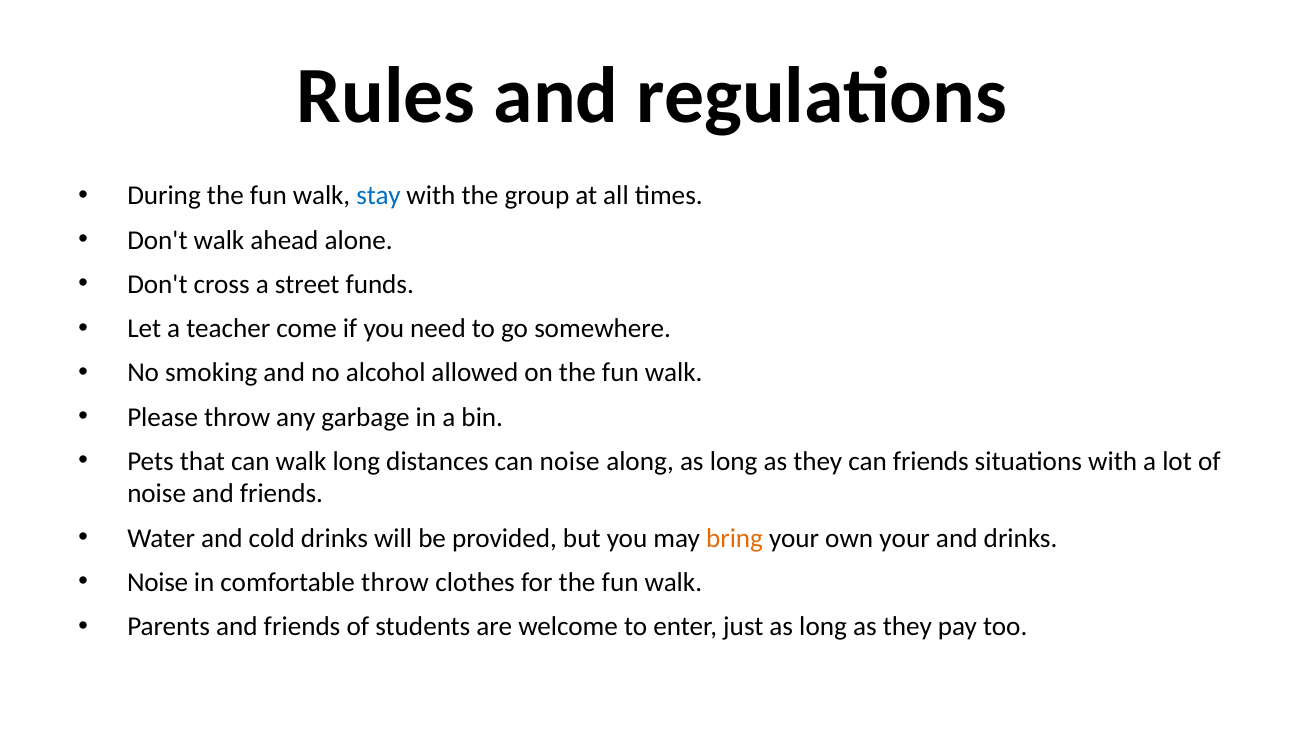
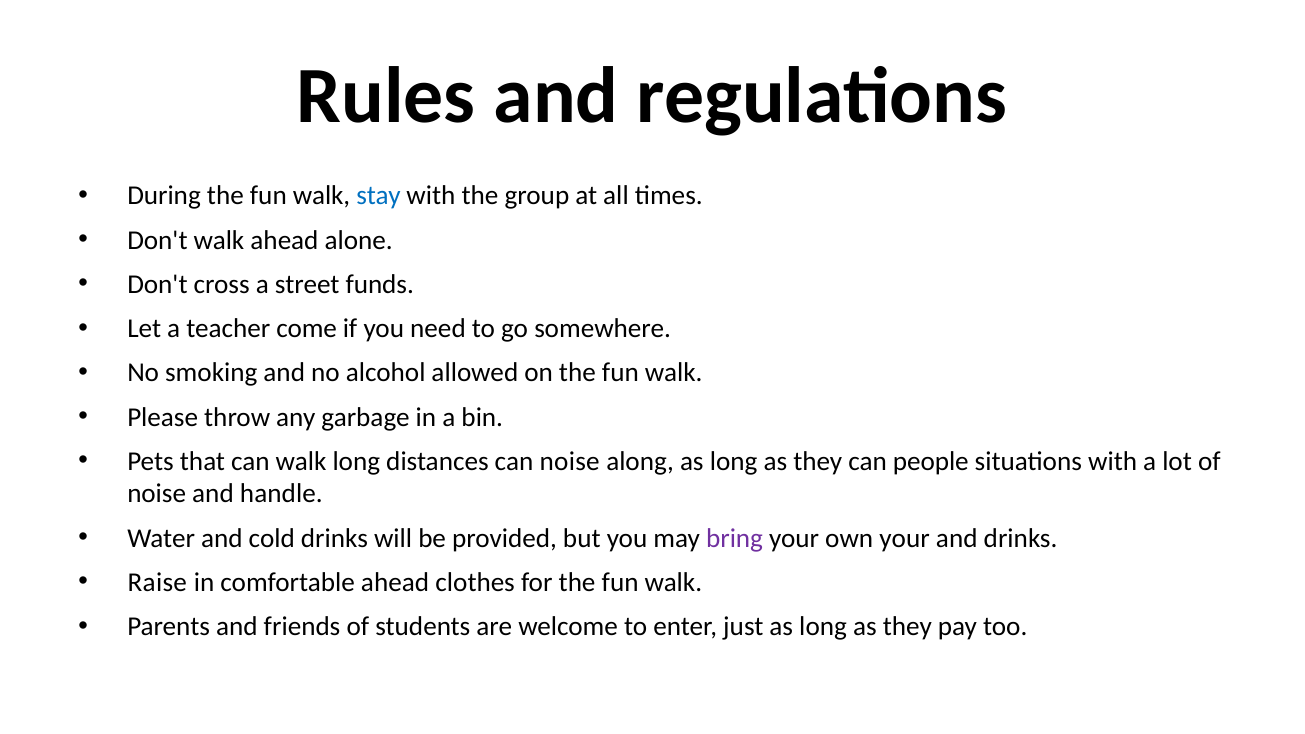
can friends: friends -> people
noise and friends: friends -> handle
bring colour: orange -> purple
Noise at (158, 583): Noise -> Raise
comfortable throw: throw -> ahead
